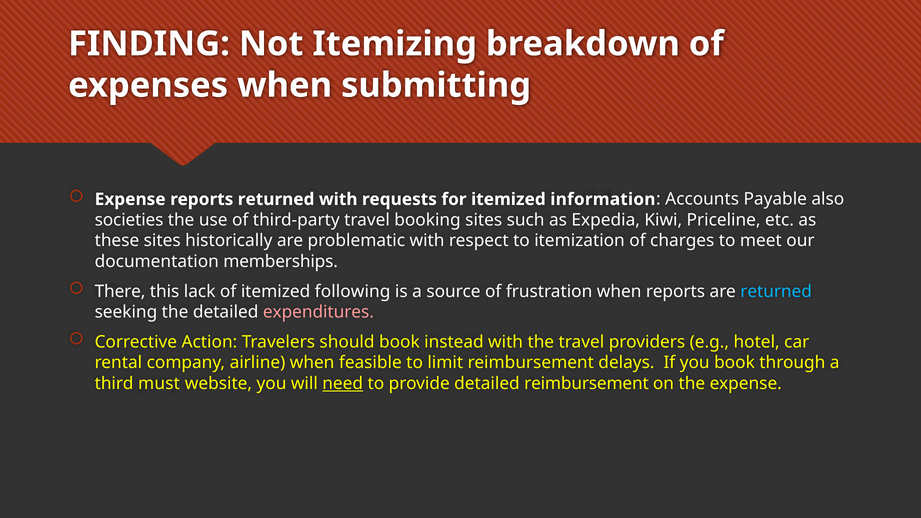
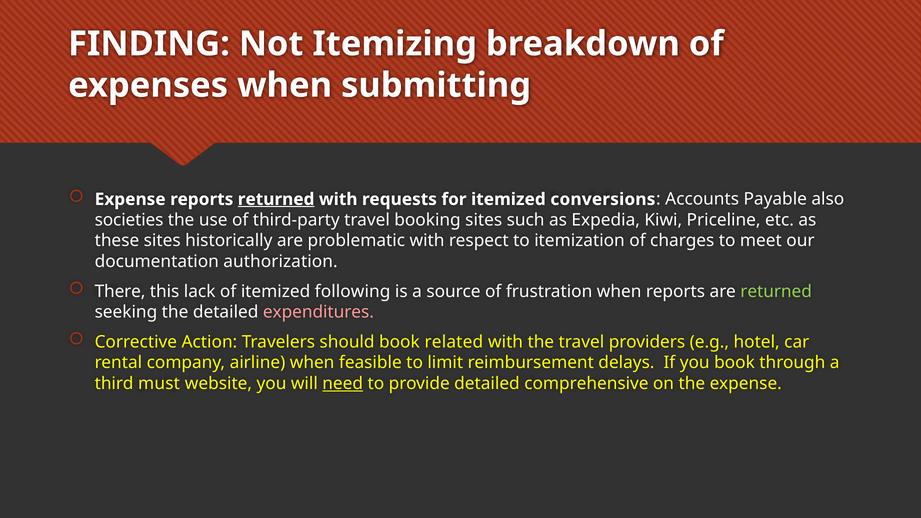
returned at (276, 199) underline: none -> present
information: information -> conversions
memberships: memberships -> authorization
returned at (776, 291) colour: light blue -> light green
instead: instead -> related
detailed reimbursement: reimbursement -> comprehensive
